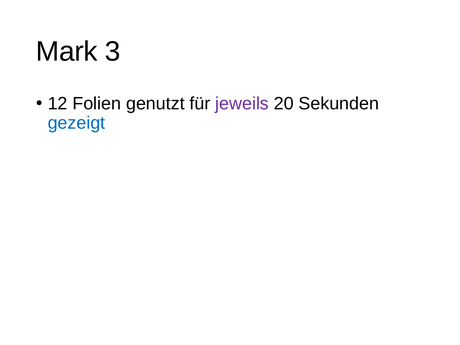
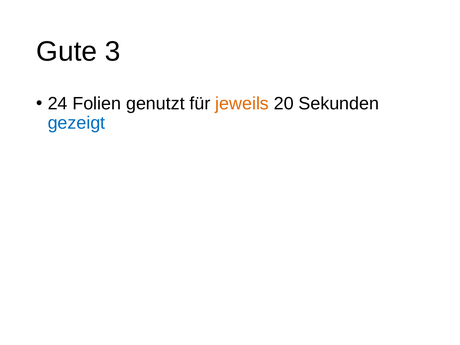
Mark: Mark -> Gute
12: 12 -> 24
jeweils colour: purple -> orange
